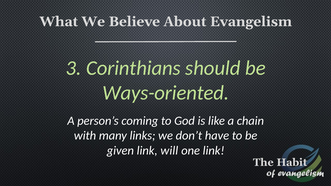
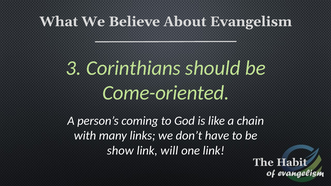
Ways-oriented: Ways-oriented -> Come-oriented
given: given -> show
